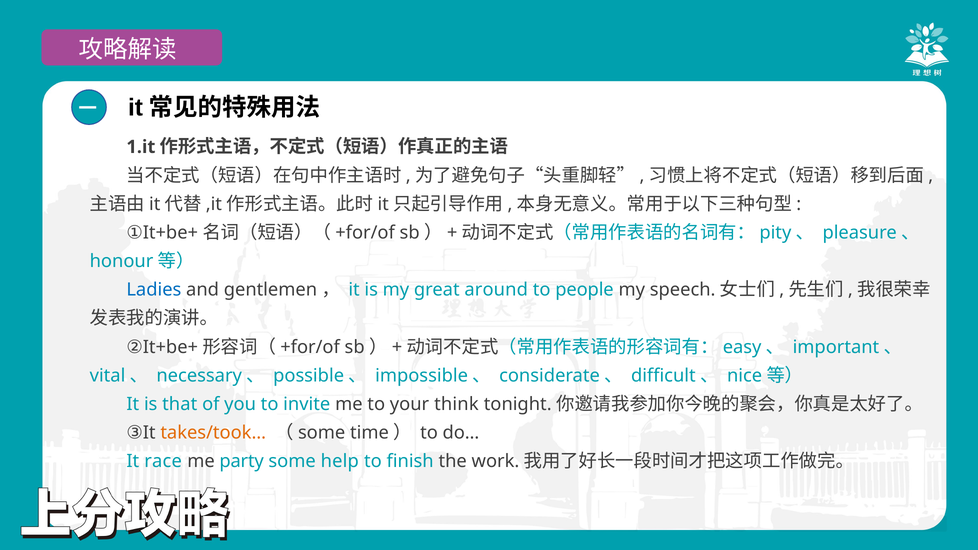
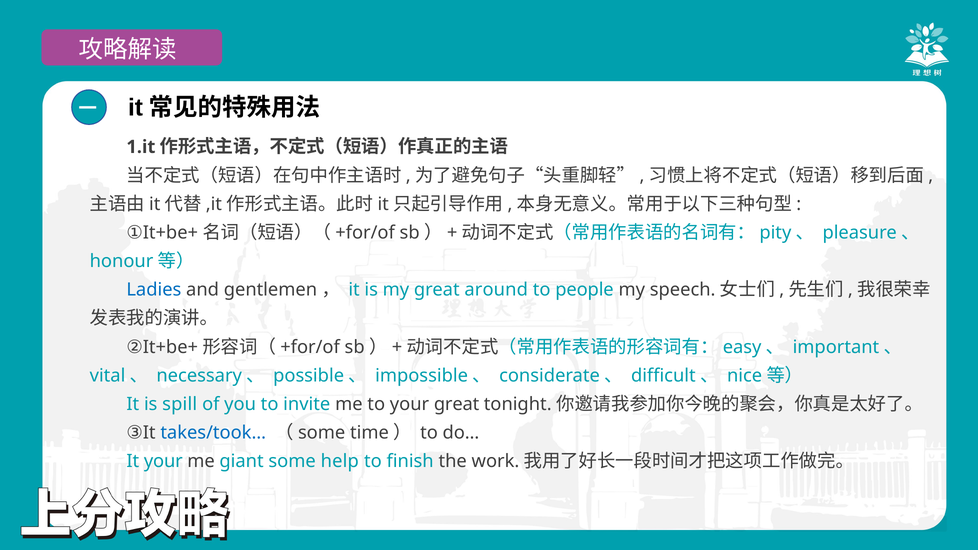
that: that -> spill
your think: think -> great
takes/took… colour: orange -> blue
It race: race -> your
party: party -> giant
